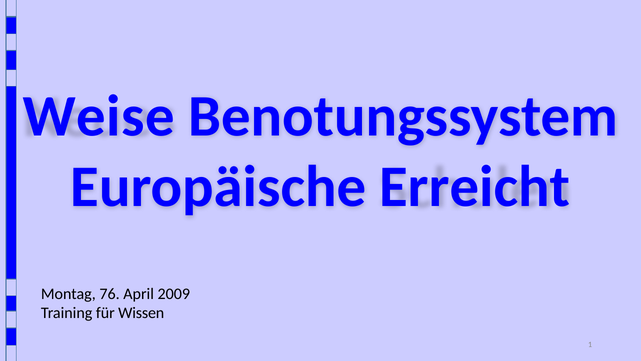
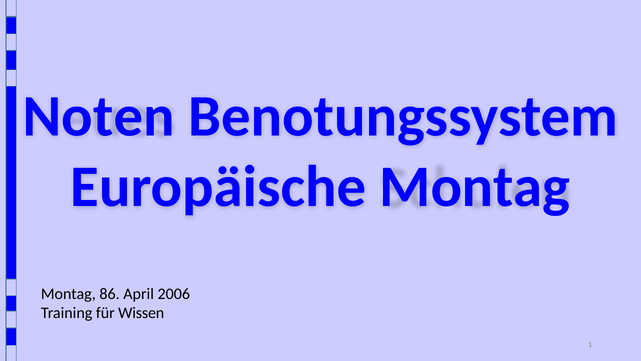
Weise: Weise -> Noten
Europäische Erreicht: Erreicht -> Montag
76: 76 -> 86
2009: 2009 -> 2006
